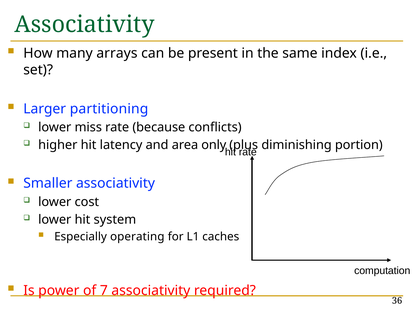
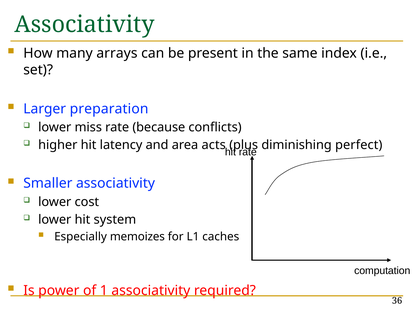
partitioning: partitioning -> preparation
only: only -> acts
portion: portion -> perfect
operating: operating -> memoizes
7: 7 -> 1
